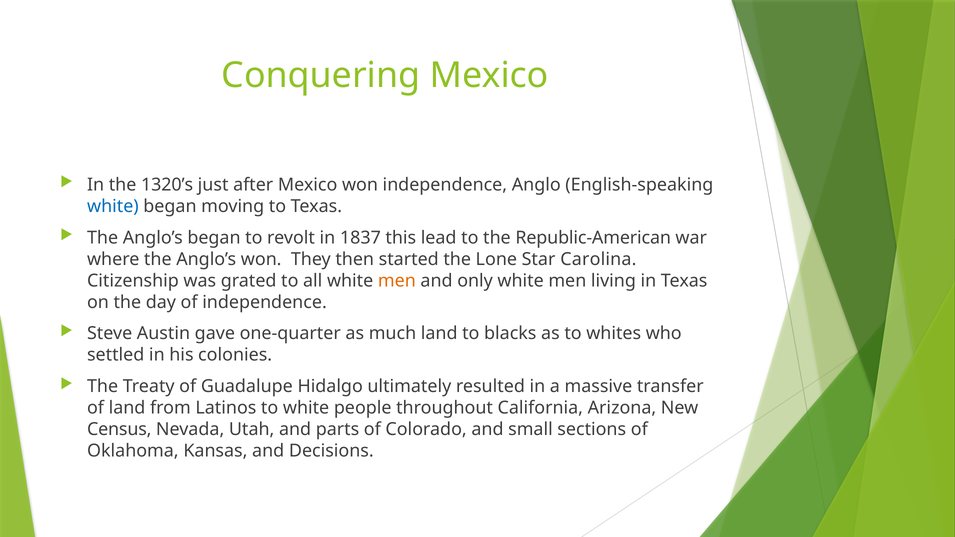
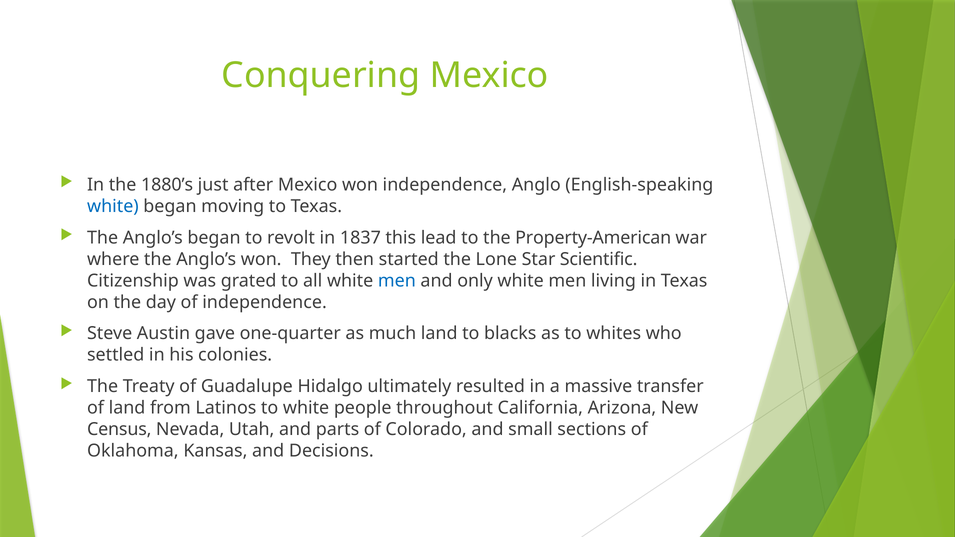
1320’s: 1320’s -> 1880’s
Republic-American: Republic-American -> Property-American
Carolina: Carolina -> Scientific
men at (397, 281) colour: orange -> blue
